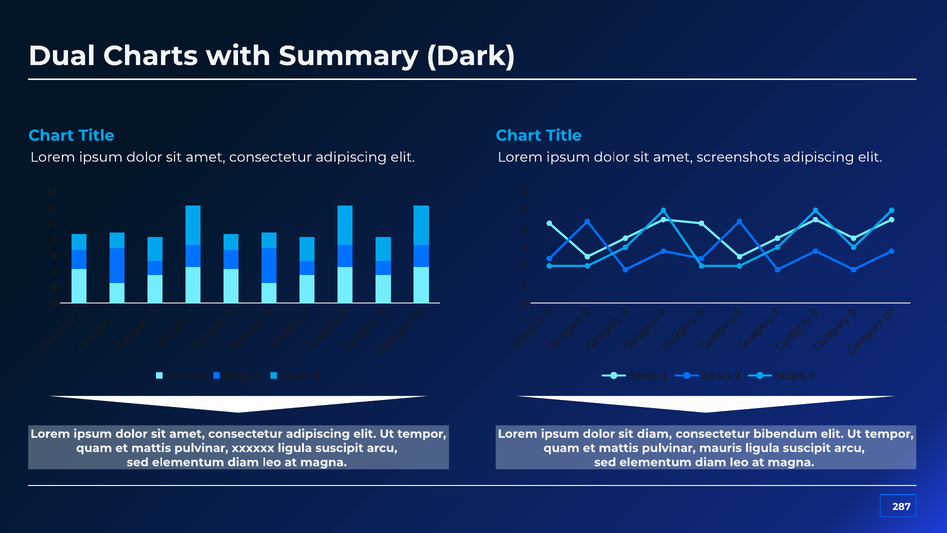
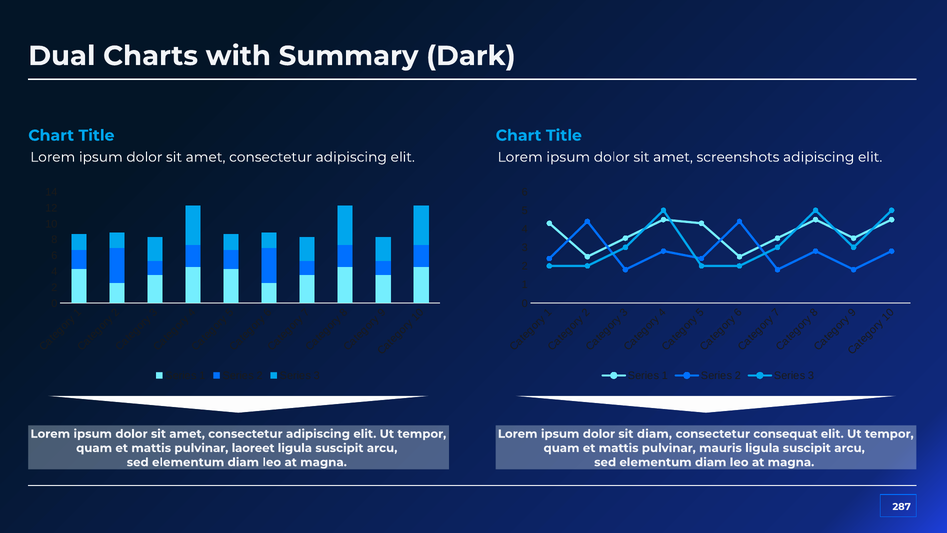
bibendum: bibendum -> consequat
xxxxxx: xxxxxx -> laoreet
